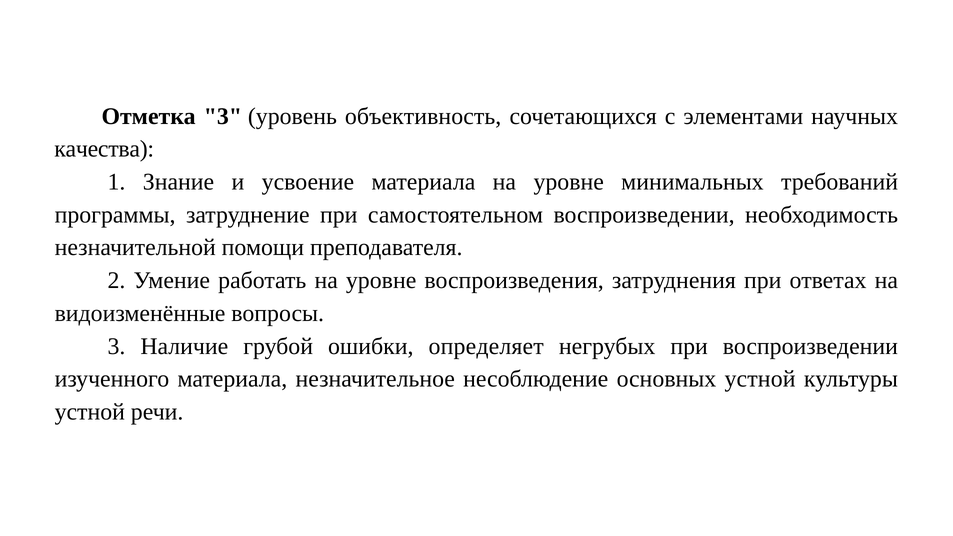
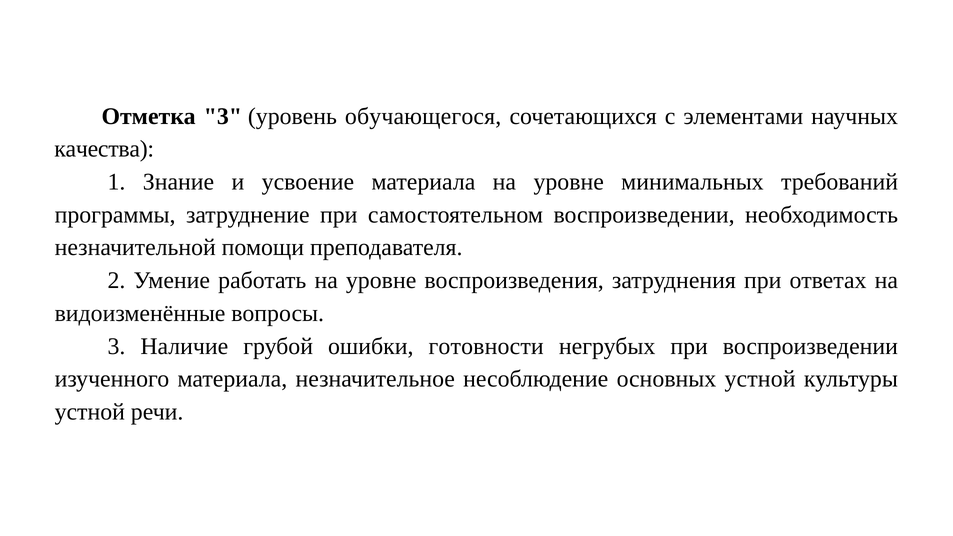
объективность: объективность -> обучающегося
определяет: определяет -> готовности
